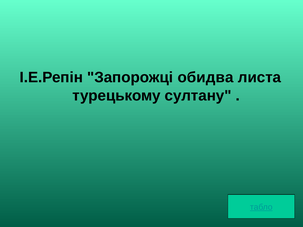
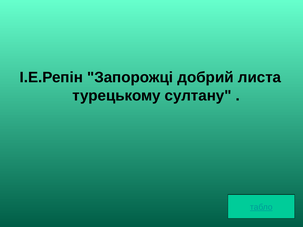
обидва: обидва -> добрий
